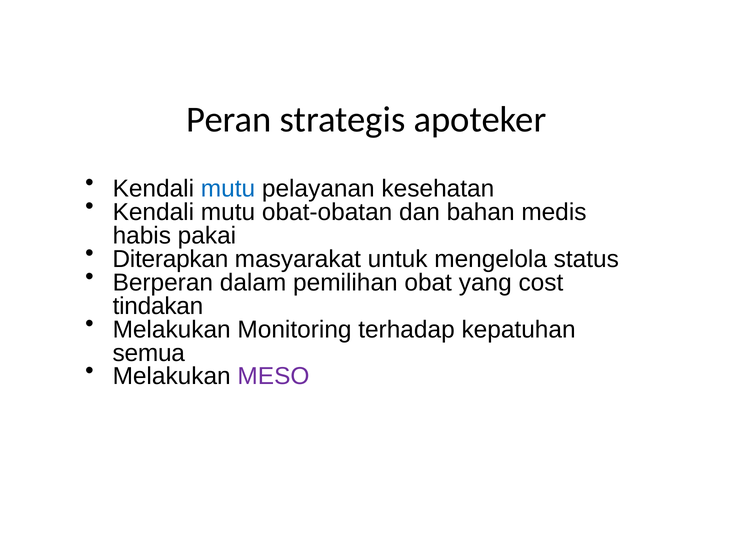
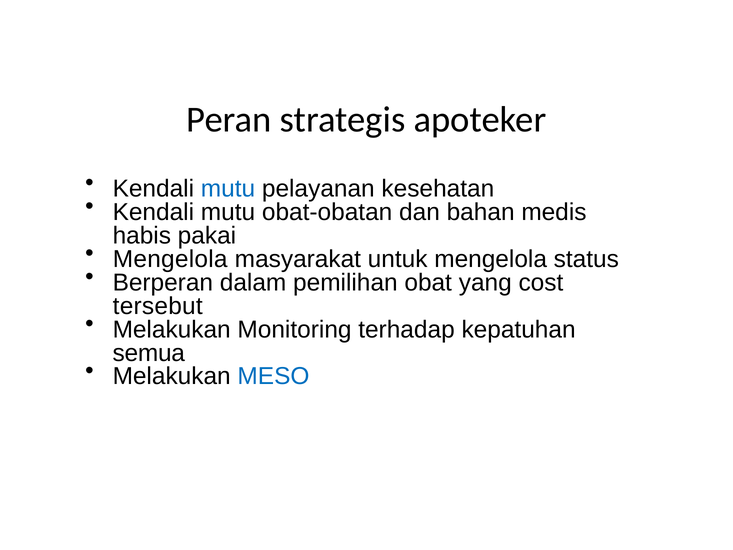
Diterapkan at (170, 259): Diterapkan -> Mengelola
tindakan: tindakan -> tersebut
MESO colour: purple -> blue
